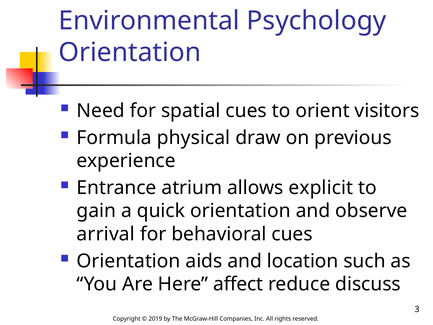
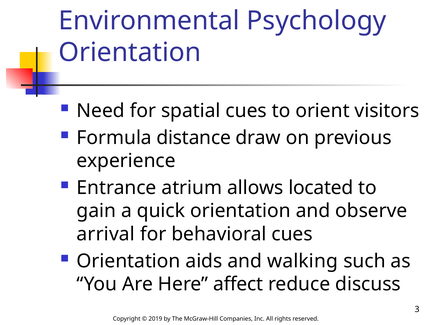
physical: physical -> distance
explicit: explicit -> located
location: location -> walking
